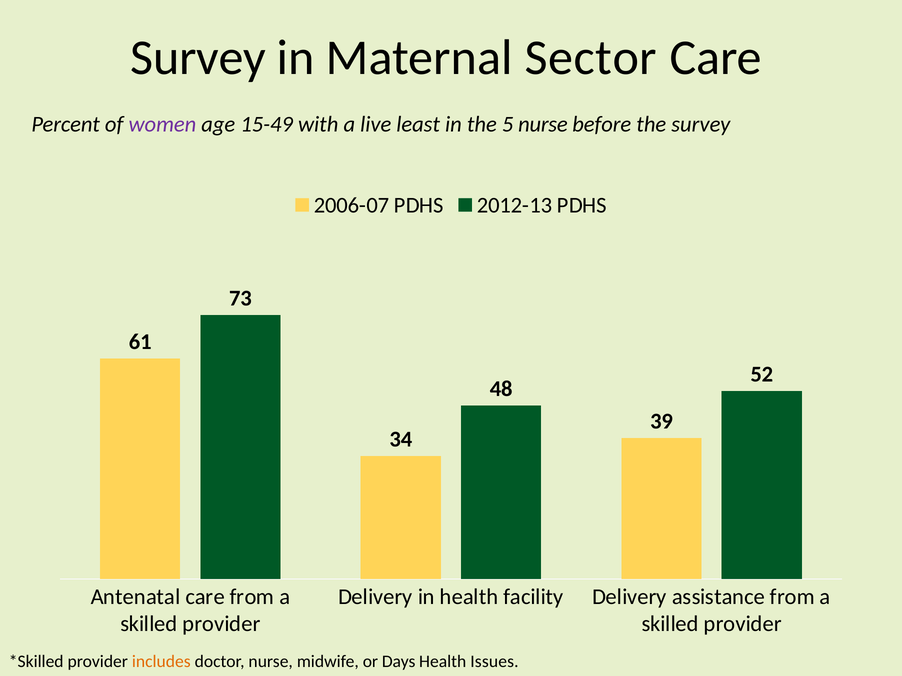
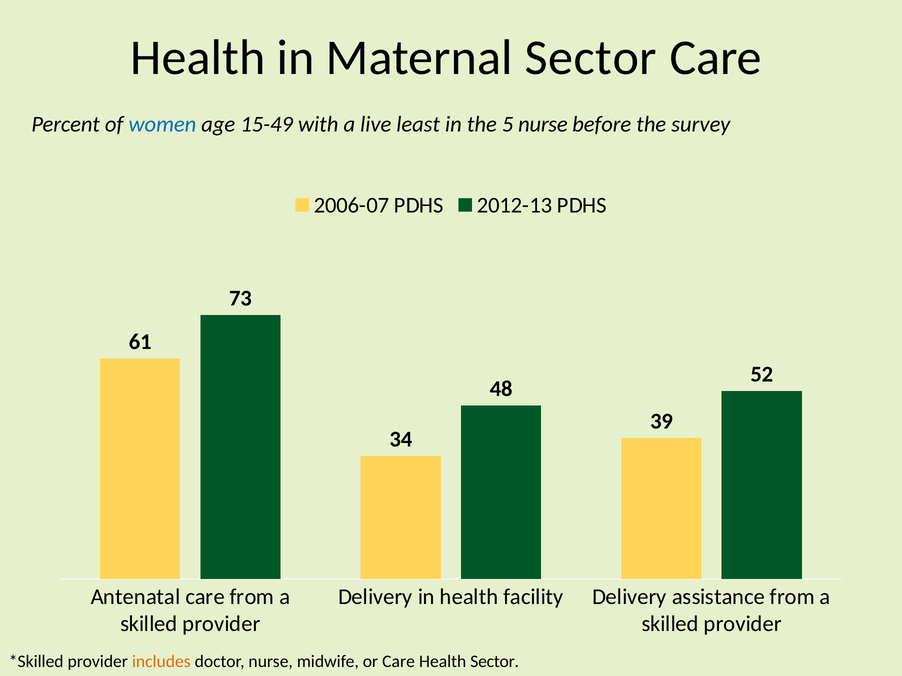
Survey at (198, 58): Survey -> Health
women colour: purple -> blue
or Days: Days -> Care
Health Issues: Issues -> Sector
